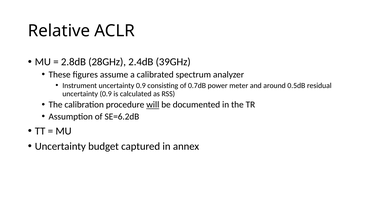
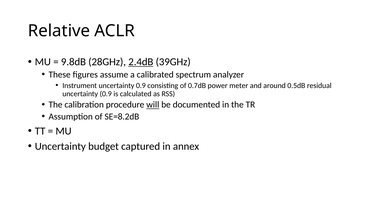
2.8dB: 2.8dB -> 9.8dB
2.4dB underline: none -> present
SE=6.2dB: SE=6.2dB -> SE=8.2dB
